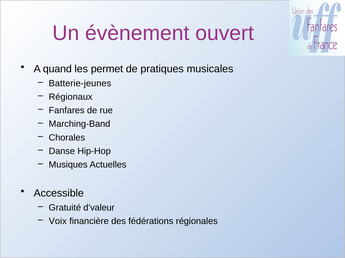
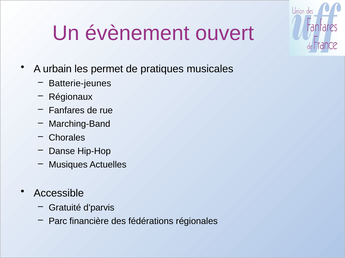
quand: quand -> urbain
d’valeur: d’valeur -> d’parvis
Voix: Voix -> Parc
